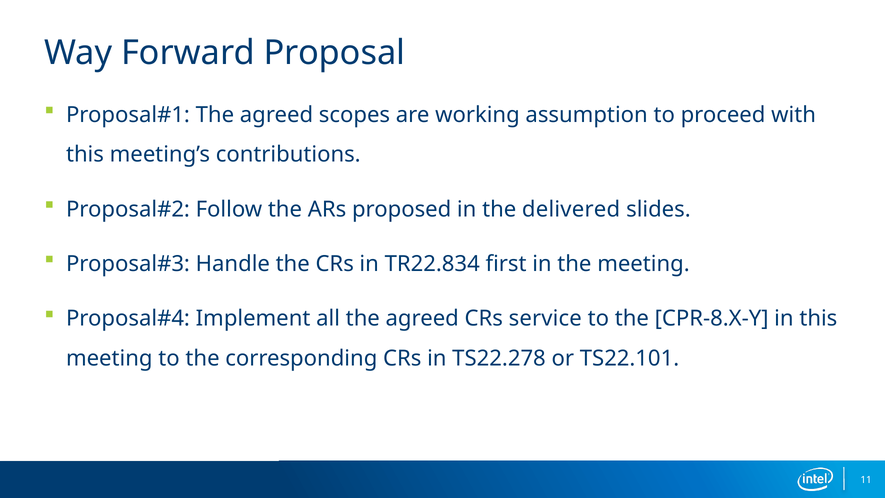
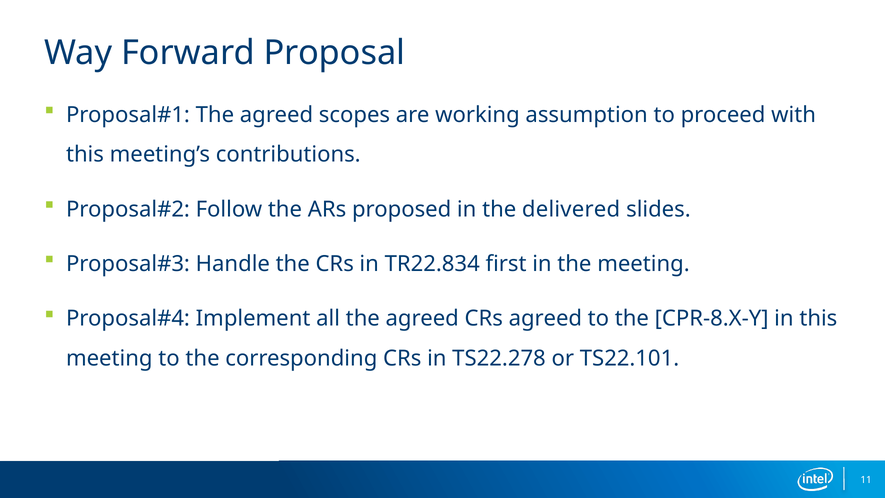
CRs service: service -> agreed
